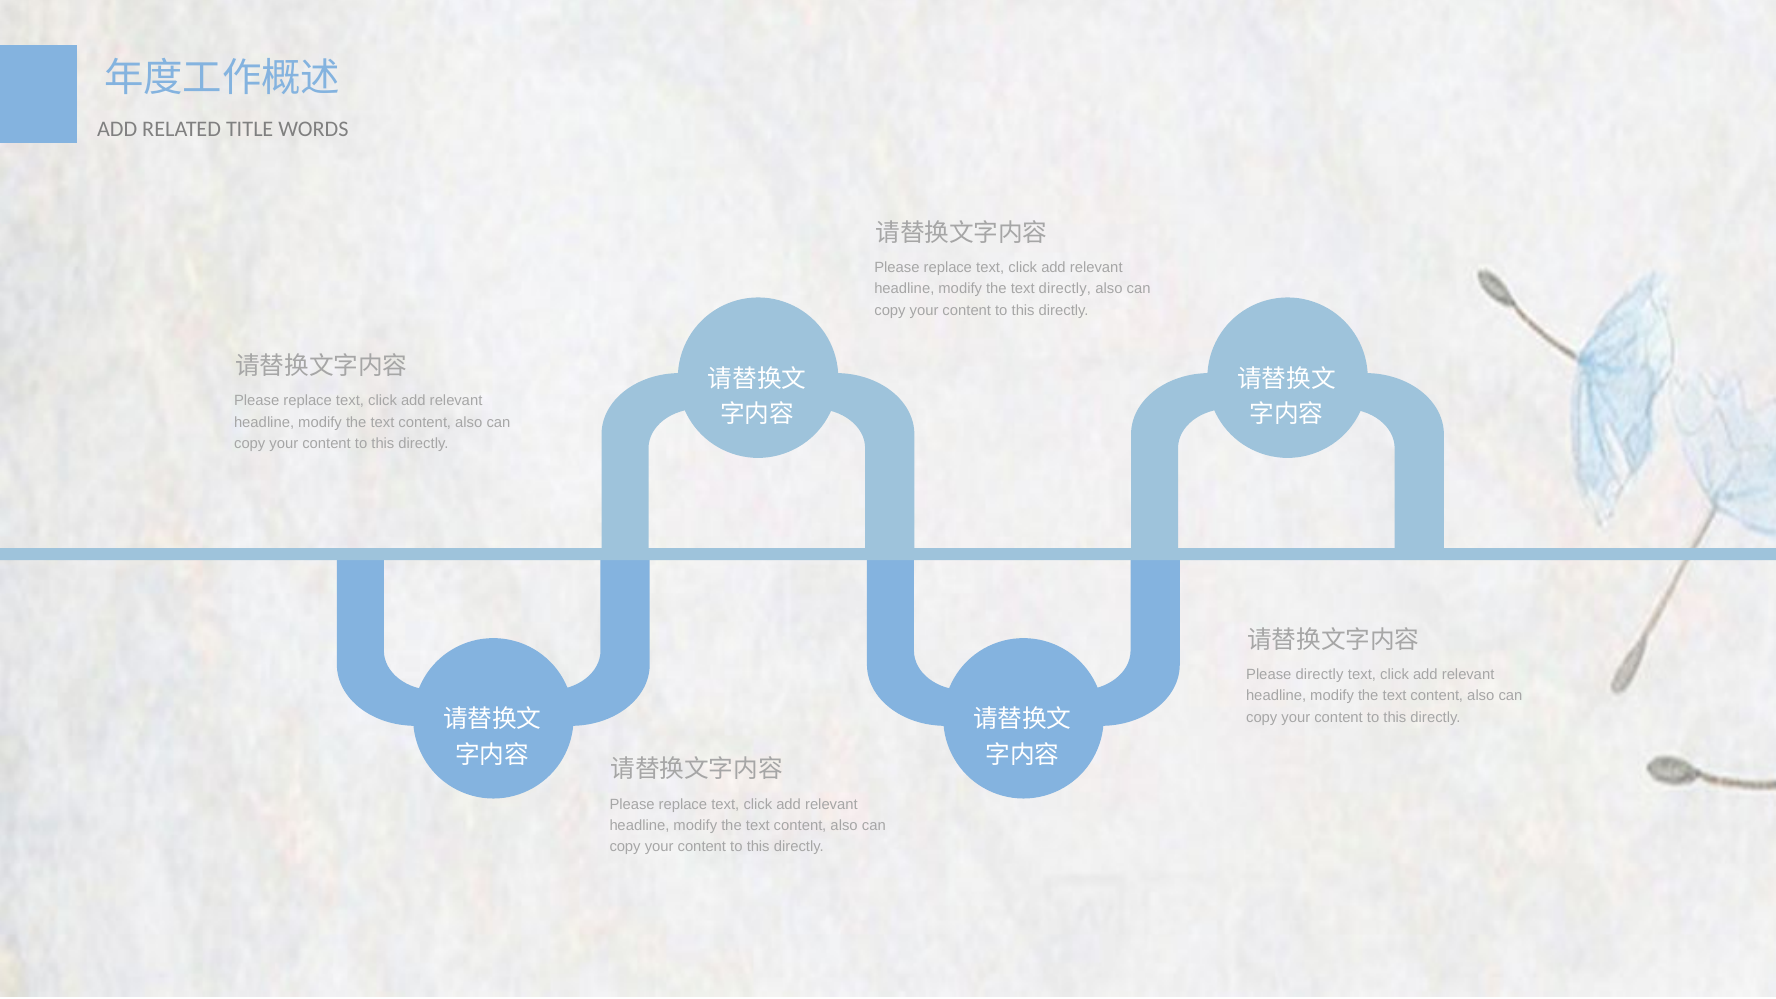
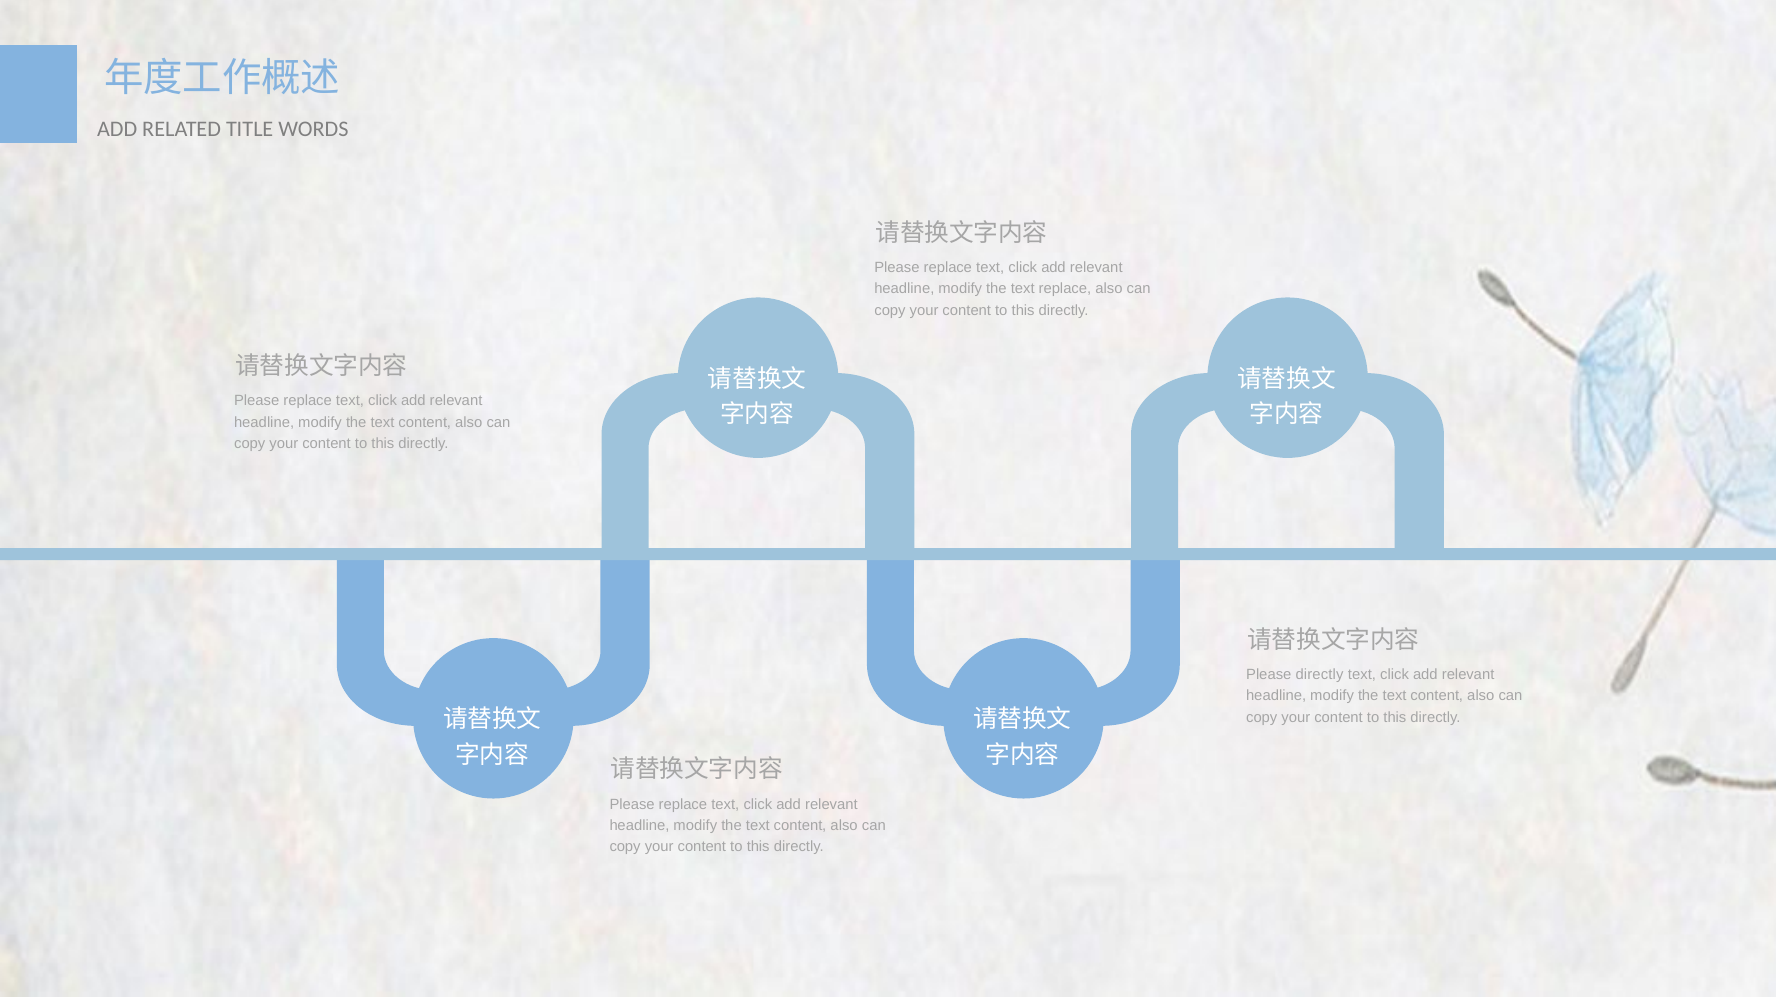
text directly: directly -> replace
